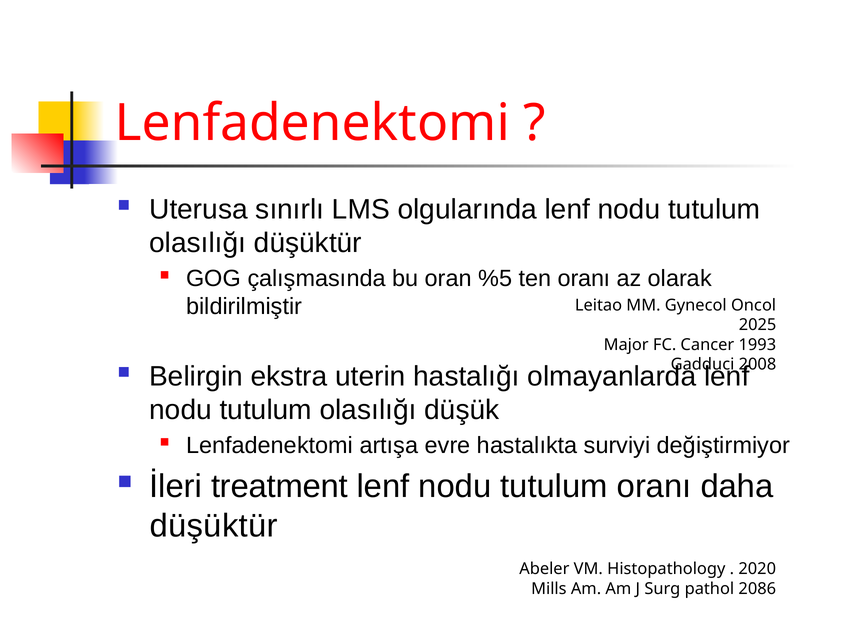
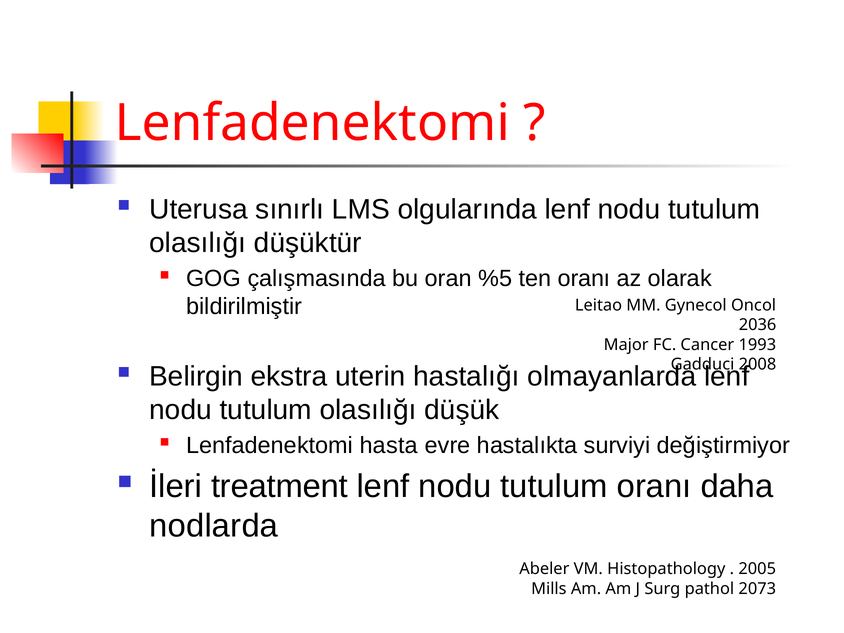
2025: 2025 -> 2036
artışa: artışa -> hasta
düşüktür at (214, 526): düşüktür -> nodlarda
2020: 2020 -> 2005
2086: 2086 -> 2073
